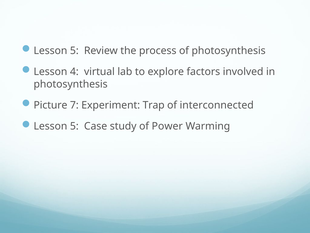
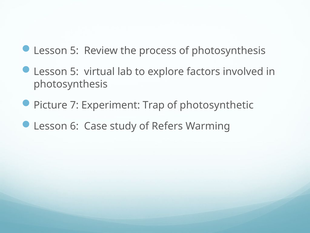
4 at (74, 72): 4 -> 5
interconnected: interconnected -> photosynthetic
5 at (74, 126): 5 -> 6
Power: Power -> Refers
